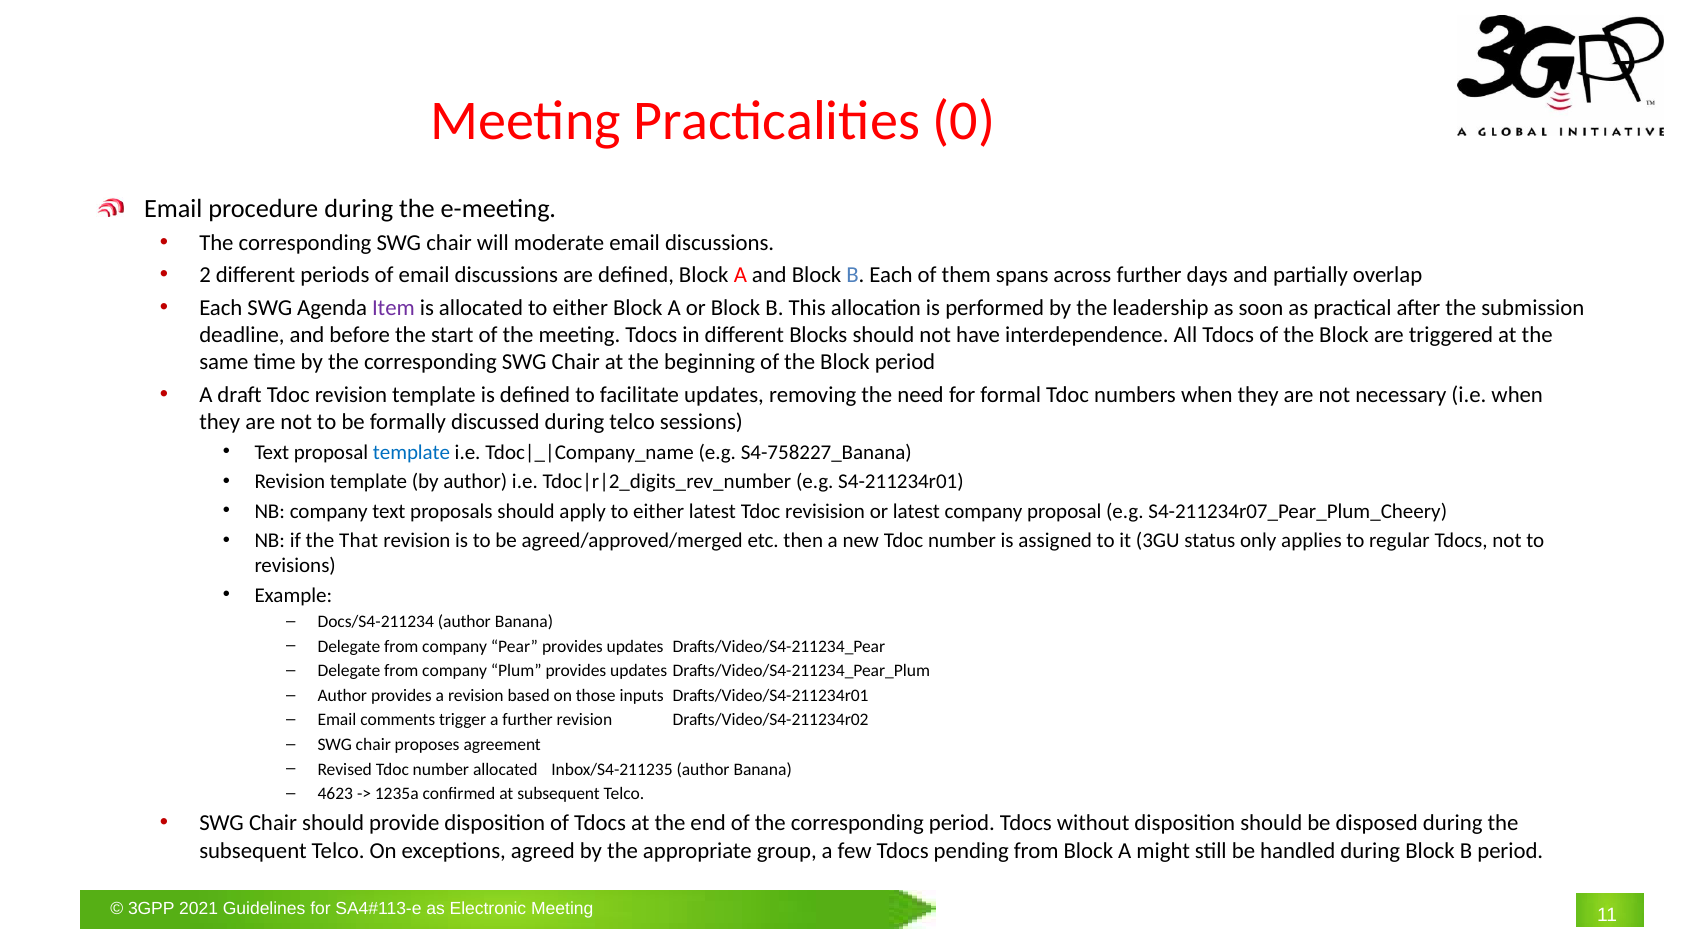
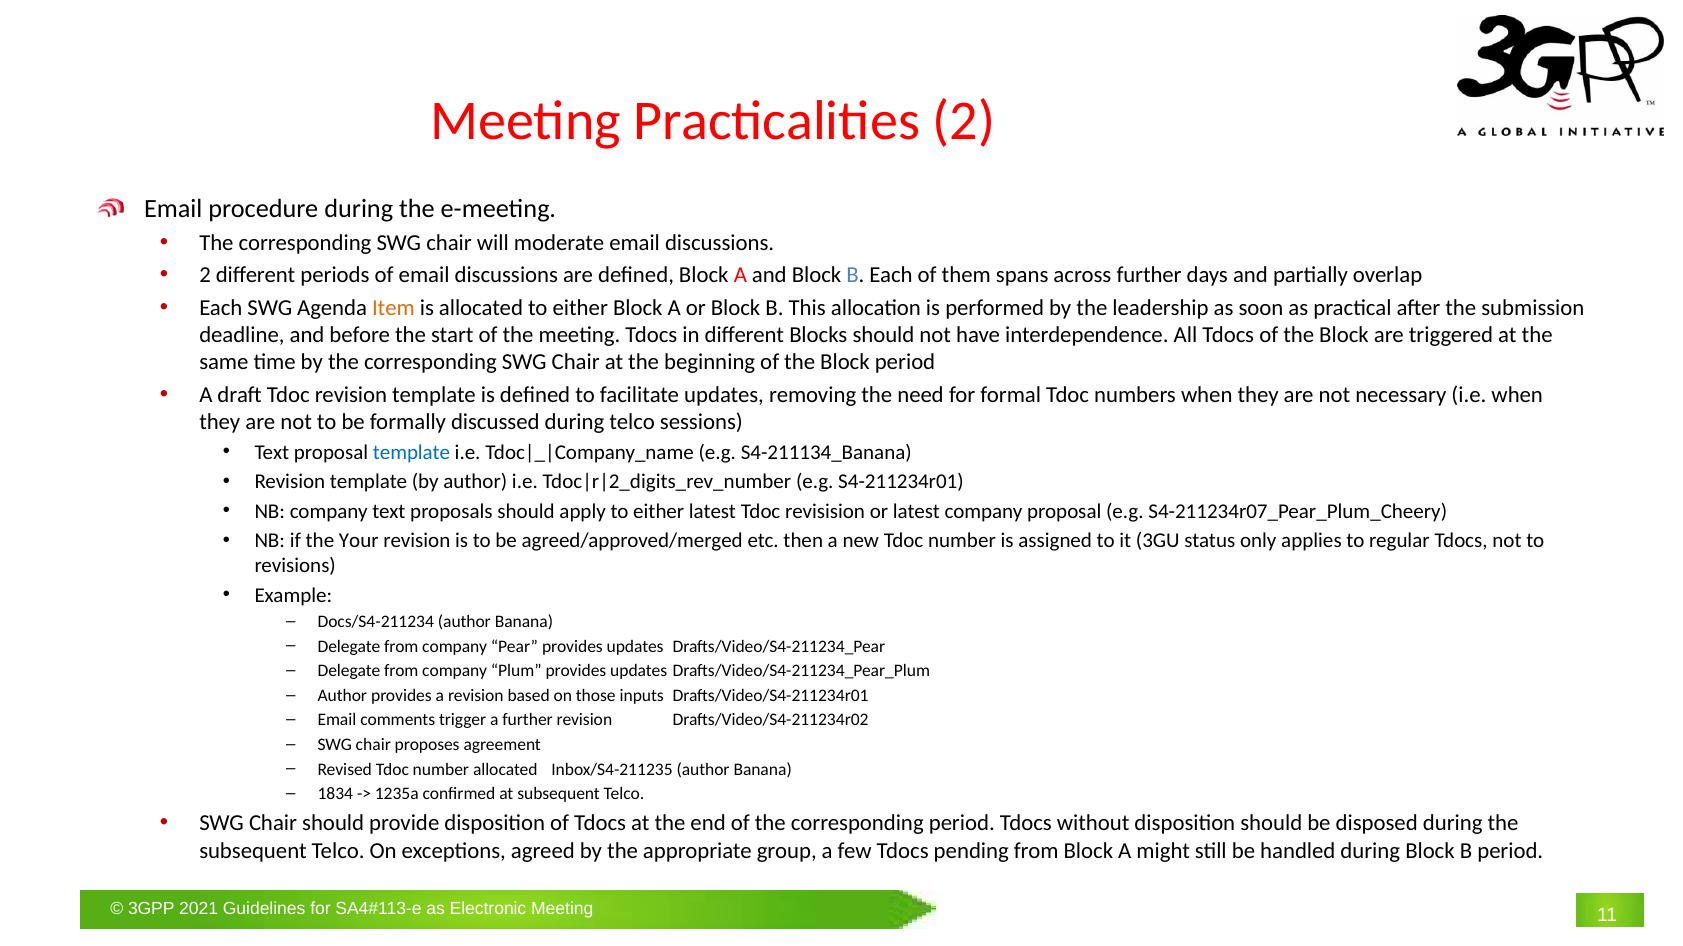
Practicalities 0: 0 -> 2
Item colour: purple -> orange
S4-758227_Banana: S4-758227_Banana -> S4-211134_Banana
That: That -> Your
4623: 4623 -> 1834
